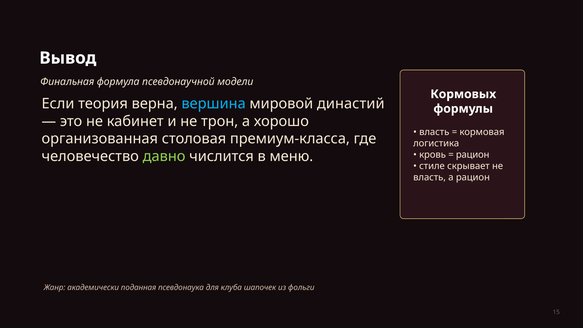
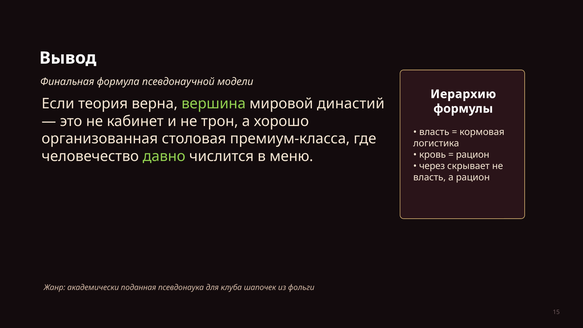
Кормовых: Кормовых -> Иерархию
вершина colour: light blue -> light green
стиле: стиле -> через
